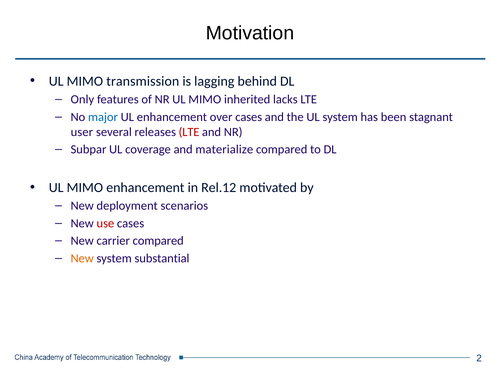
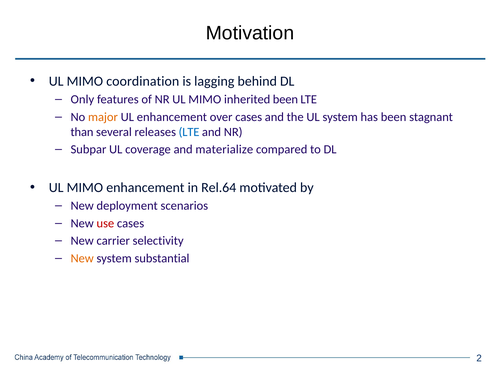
transmission: transmission -> coordination
inherited lacks: lacks -> been
major colour: blue -> orange
user: user -> than
LTE at (189, 132) colour: red -> blue
Rel.12: Rel.12 -> Rel.64
carrier compared: compared -> selectivity
